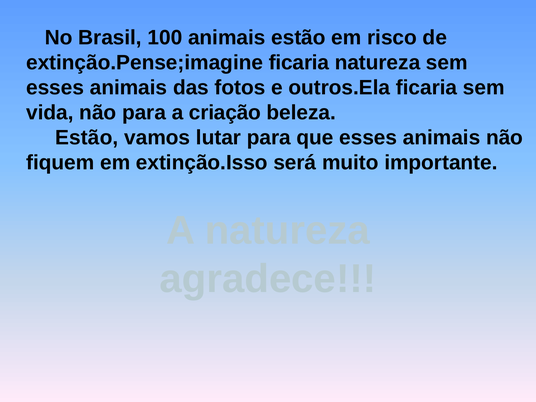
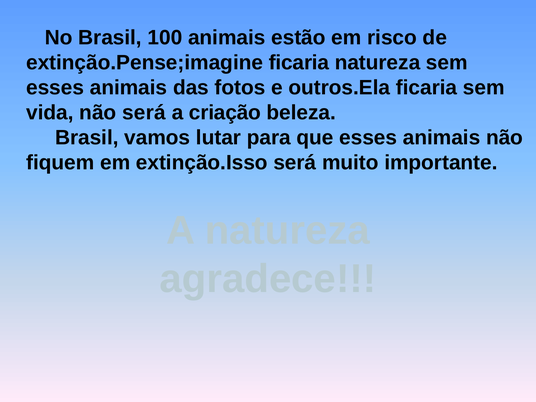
não para: para -> será
Estão at (87, 138): Estão -> Brasil
